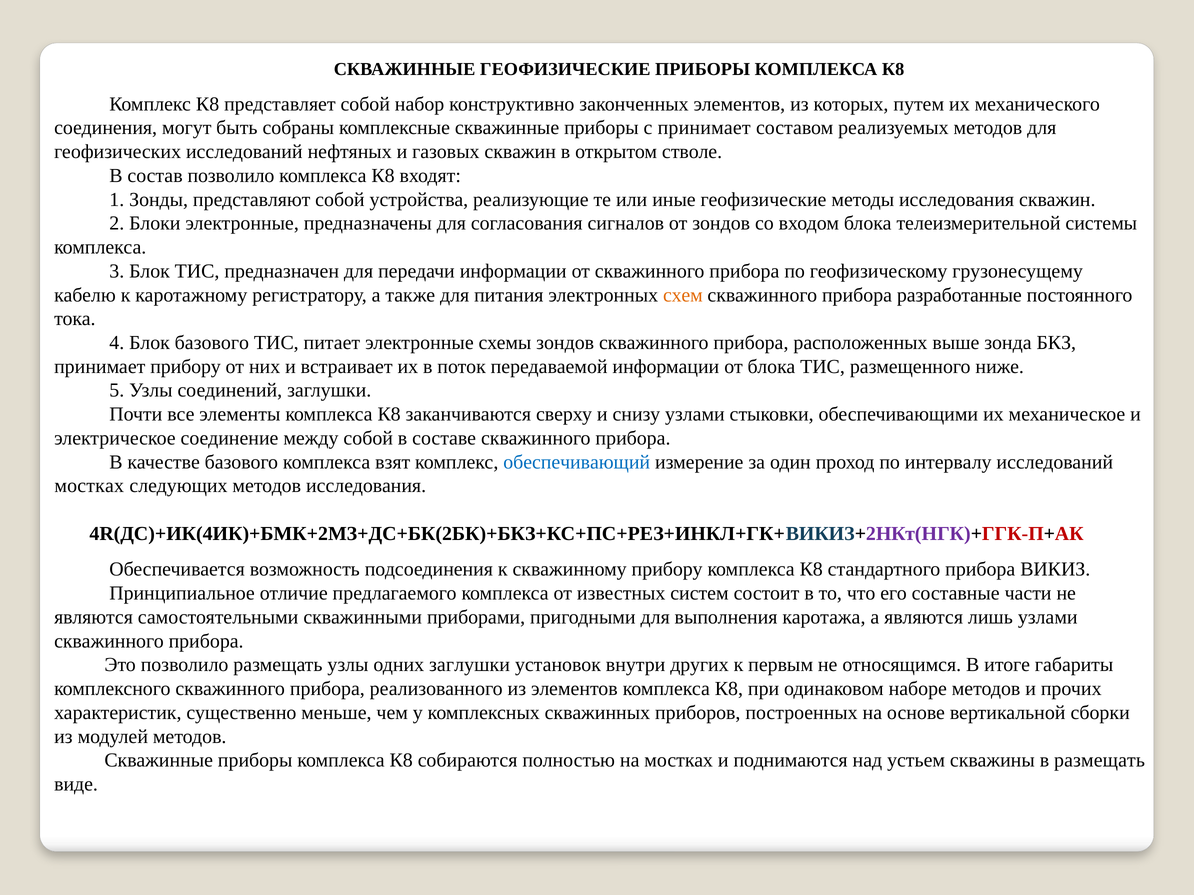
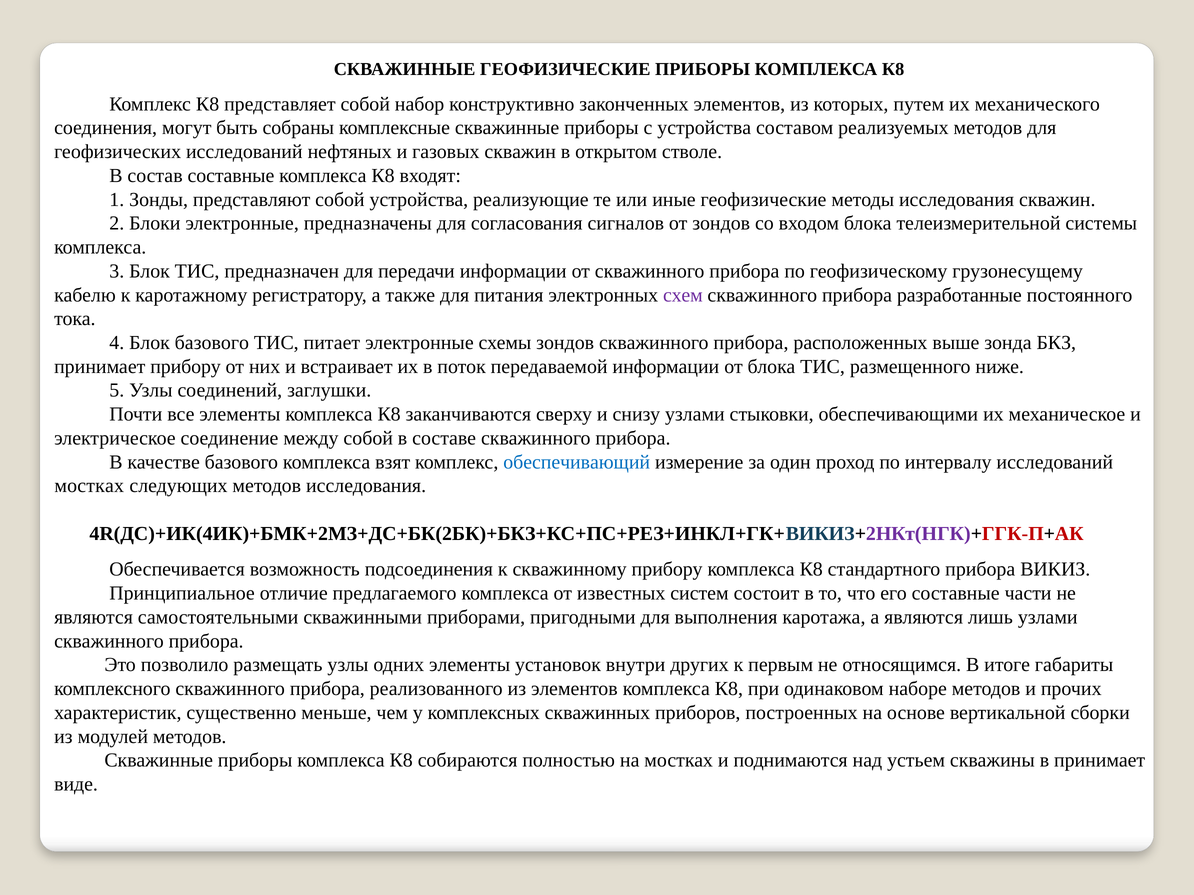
с принимает: принимает -> устройства
состав позволило: позволило -> составные
схем colour: orange -> purple
одних заглушки: заглушки -> элементы
в размещать: размещать -> принимает
